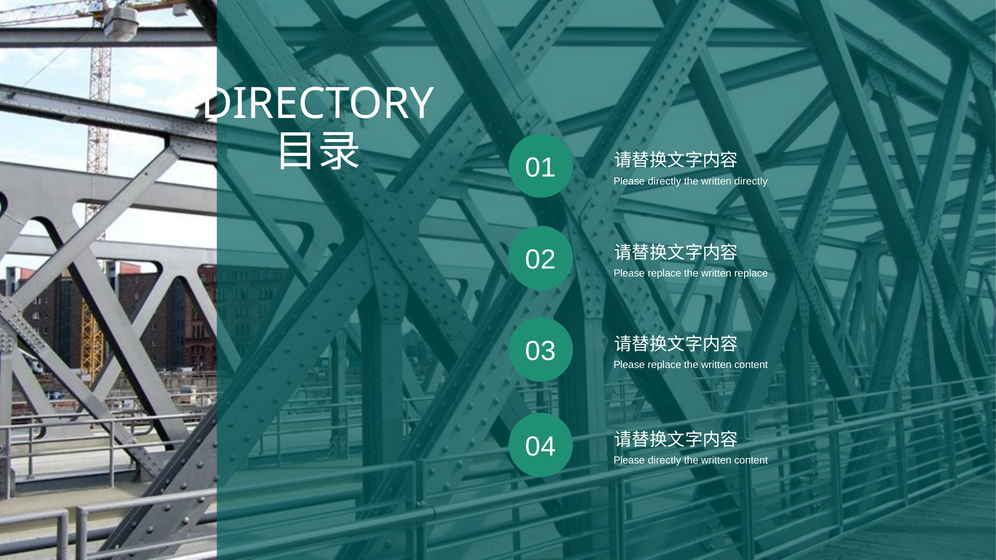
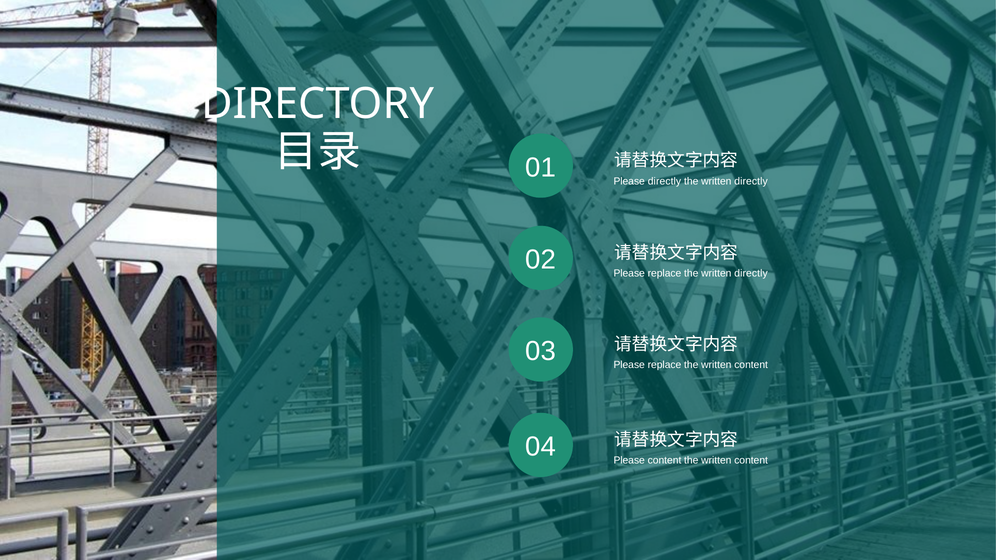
replace the written replace: replace -> directly
04 Please directly: directly -> content
